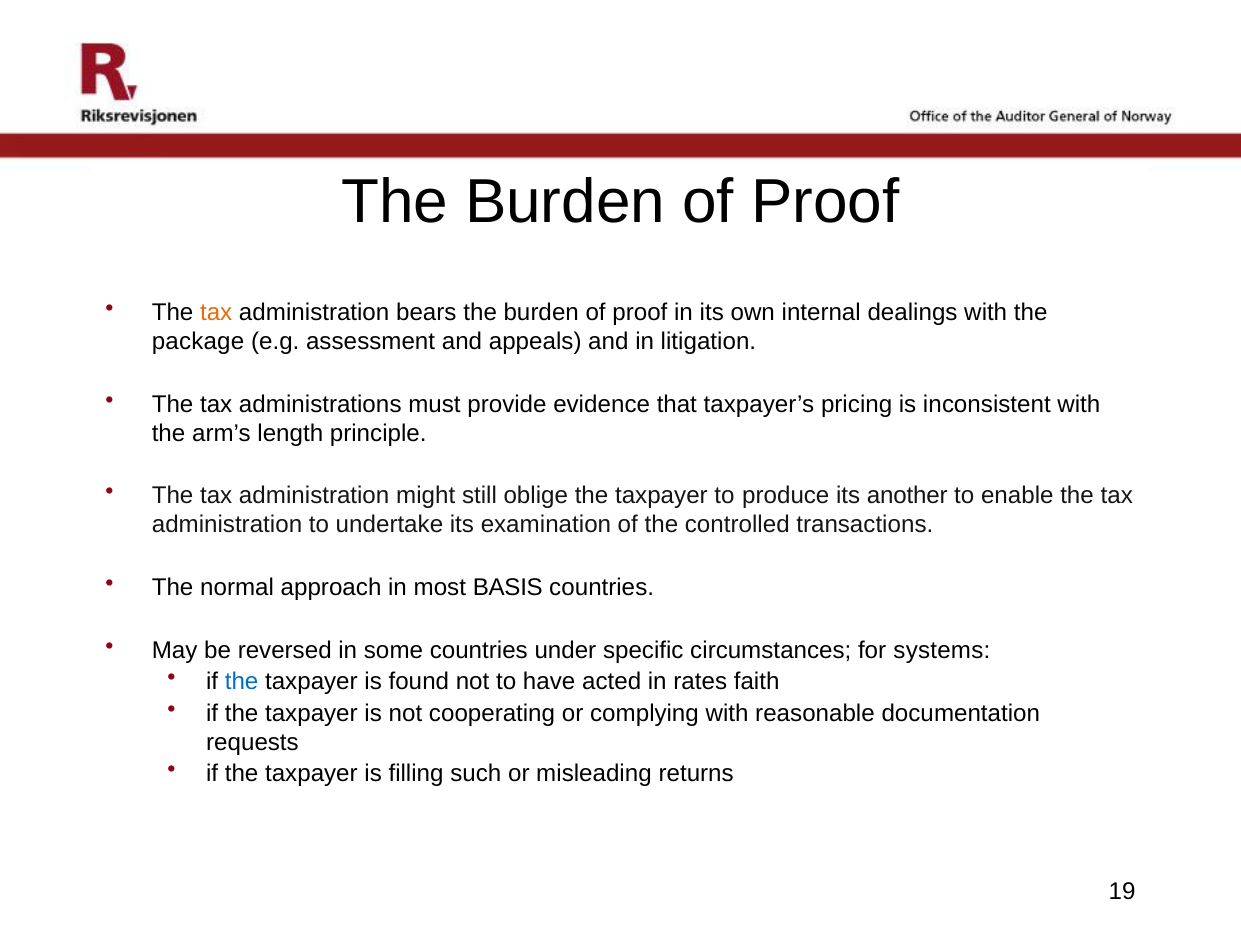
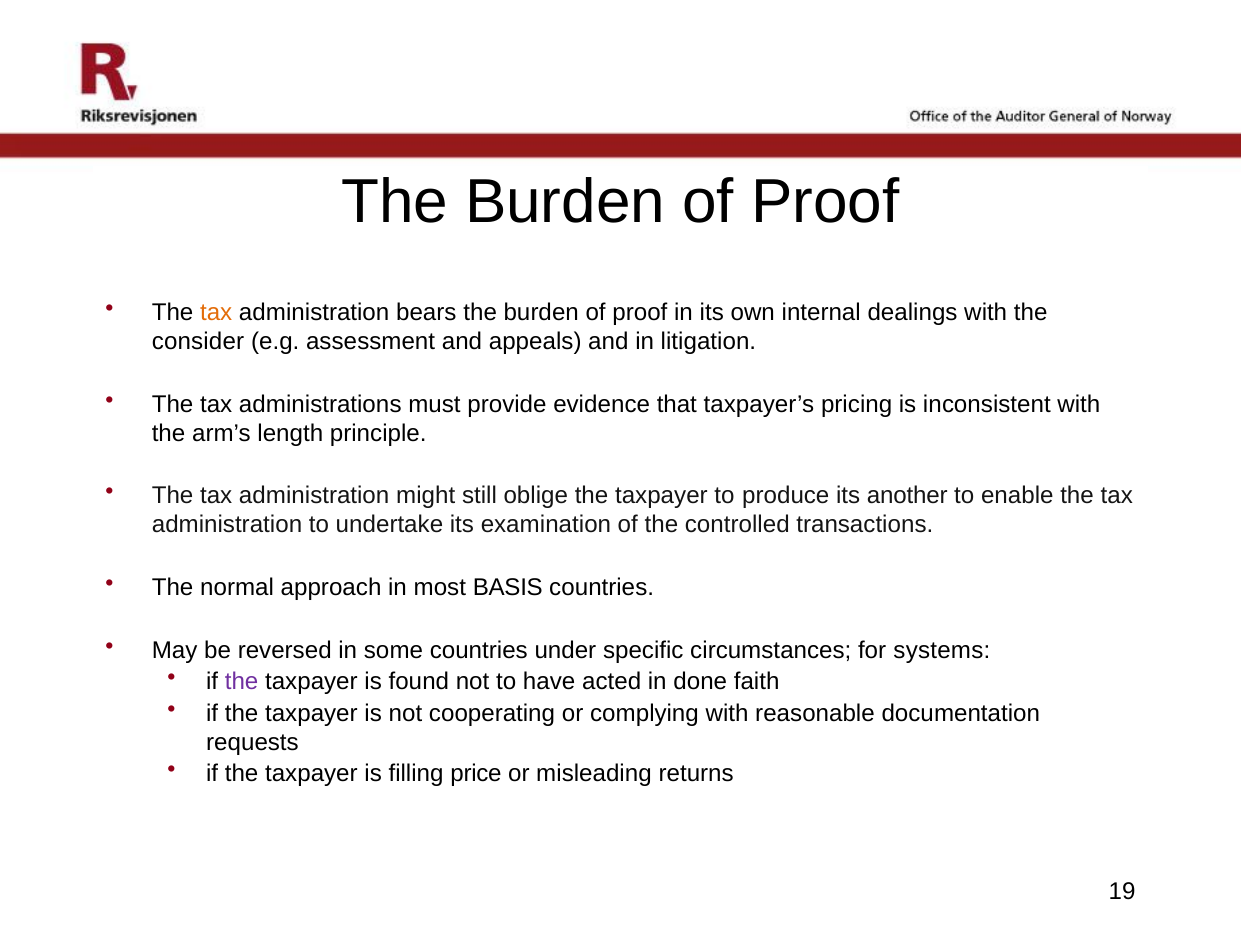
package: package -> consider
the at (242, 682) colour: blue -> purple
rates: rates -> done
such: such -> price
